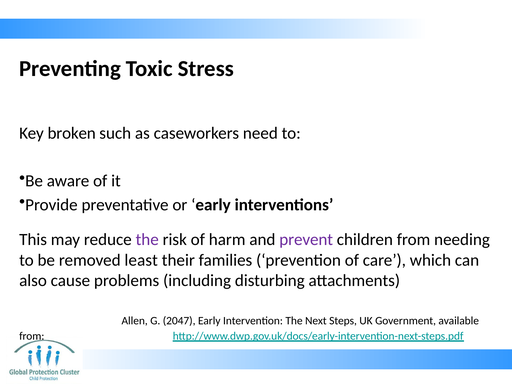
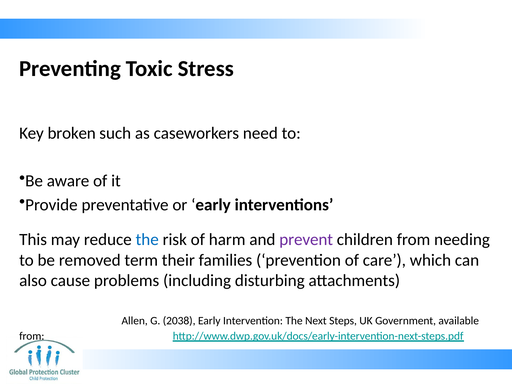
the at (147, 240) colour: purple -> blue
least: least -> term
2047: 2047 -> 2038
